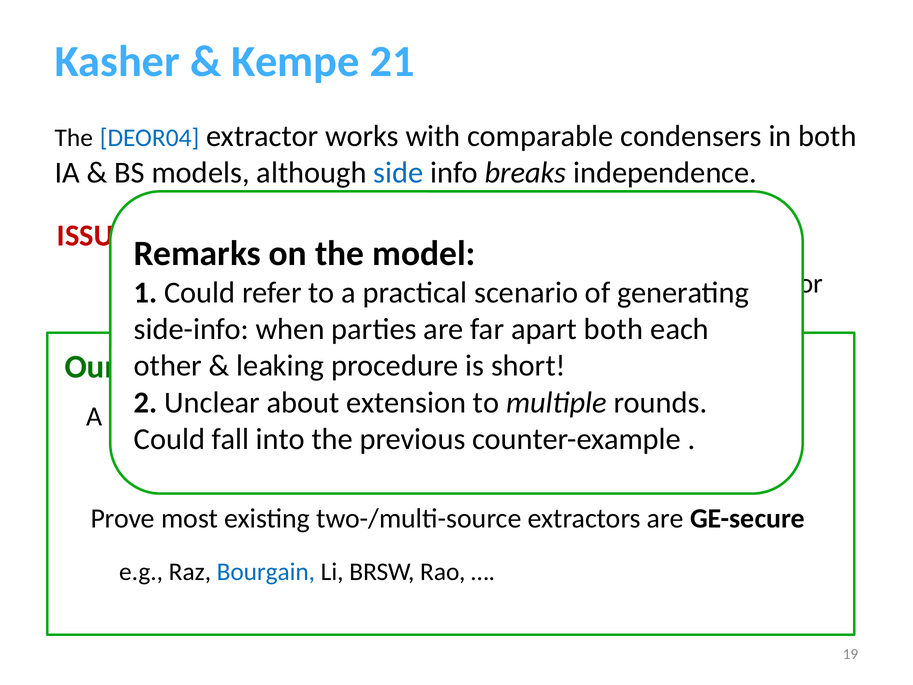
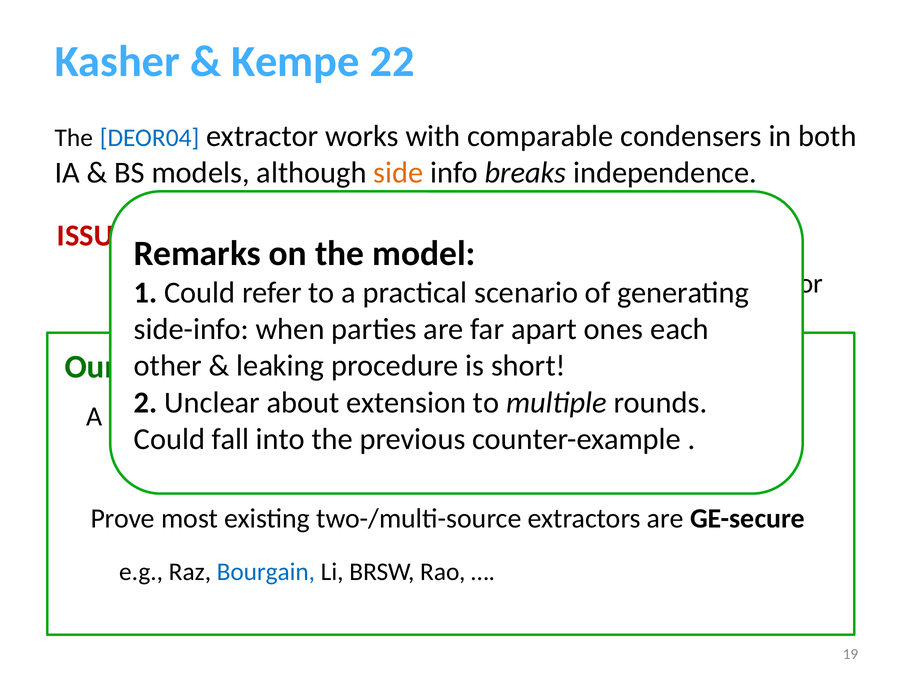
21: 21 -> 22
side colour: blue -> orange
apart both: both -> ones
